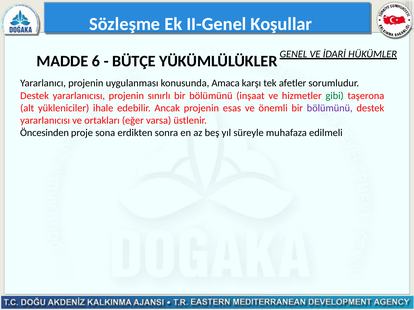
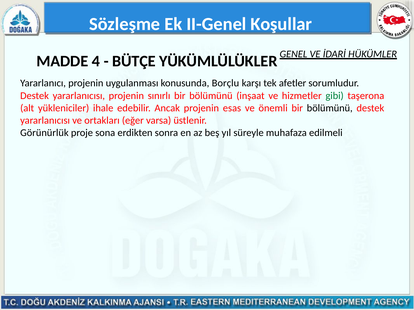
6: 6 -> 4
Amaca: Amaca -> Borçlu
bölümünü at (330, 108) colour: purple -> black
Öncesinden: Öncesinden -> Görünürlük
